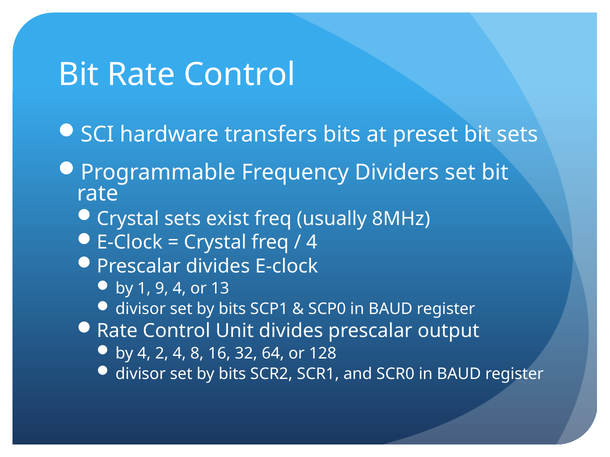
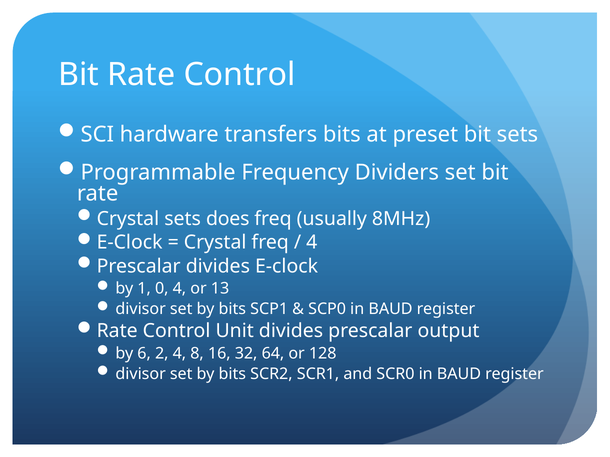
exist: exist -> does
9: 9 -> 0
by 4: 4 -> 6
